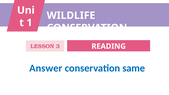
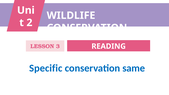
1: 1 -> 2
Answer: Answer -> Specific
